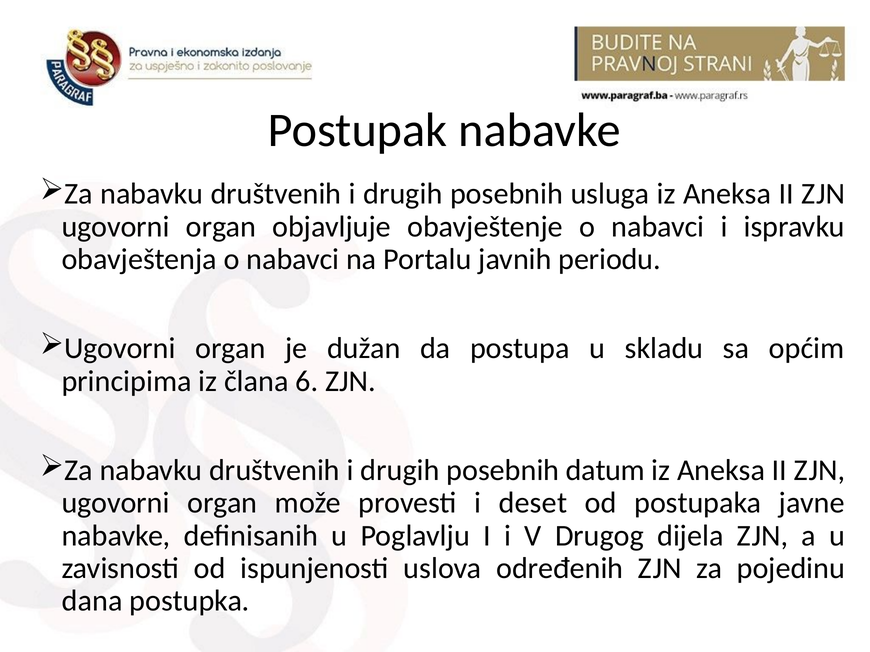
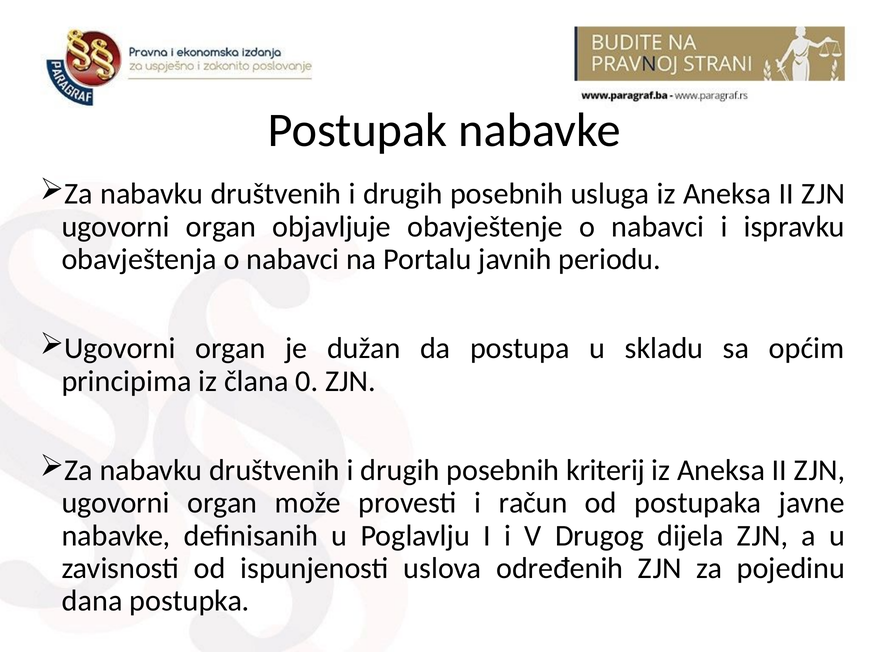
6: 6 -> 0
datum: datum -> kriterij
deset: deset -> račun
